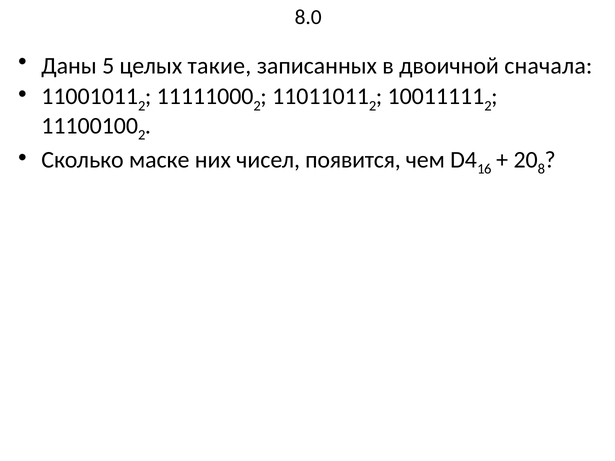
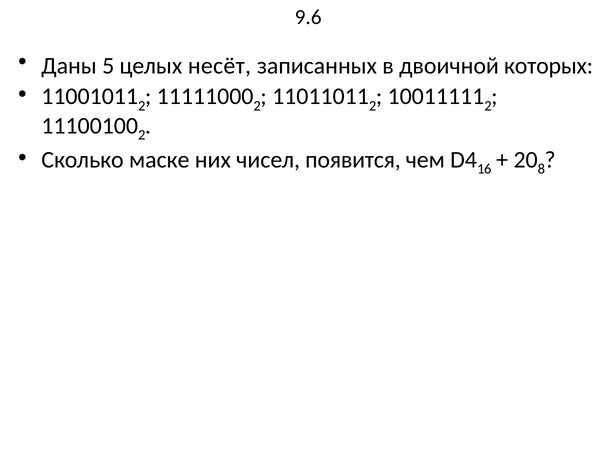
8.0: 8.0 -> 9.6
такие: такие -> несёт
сначала: сначала -> которых
